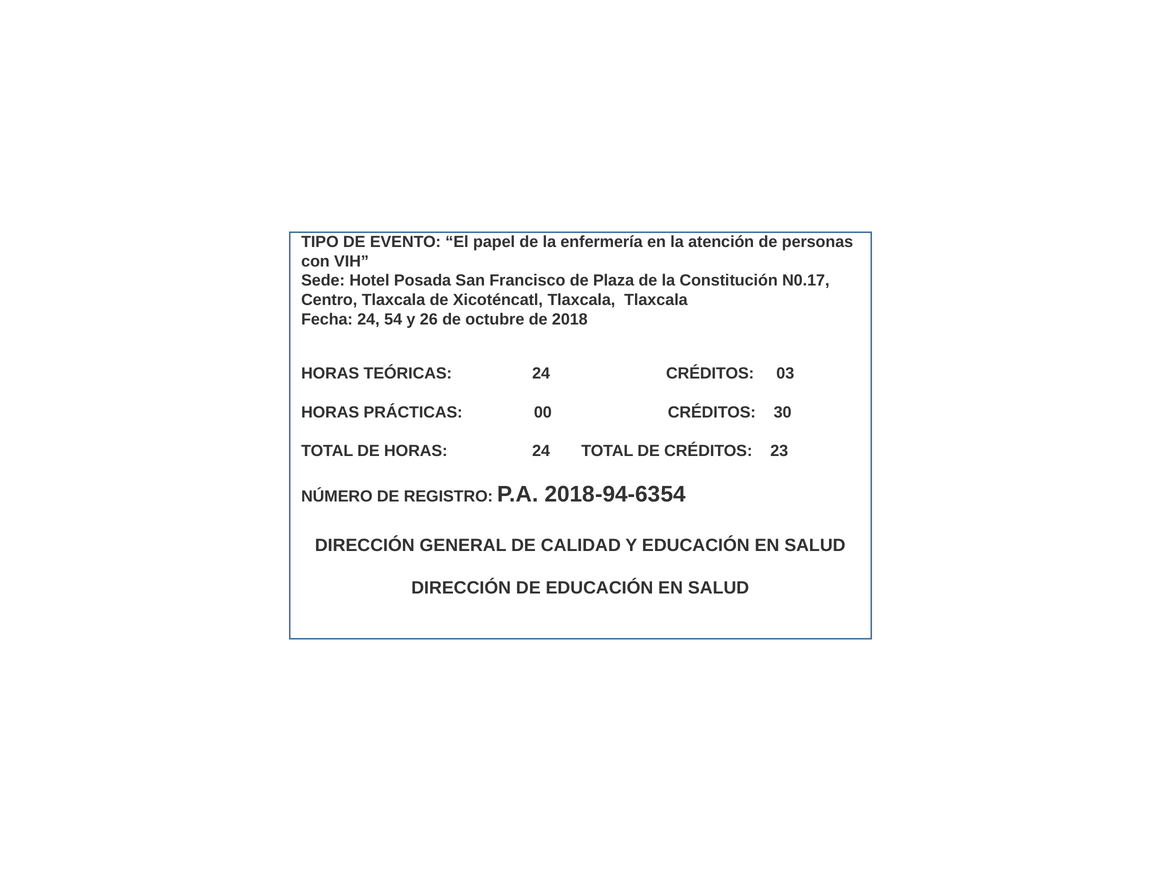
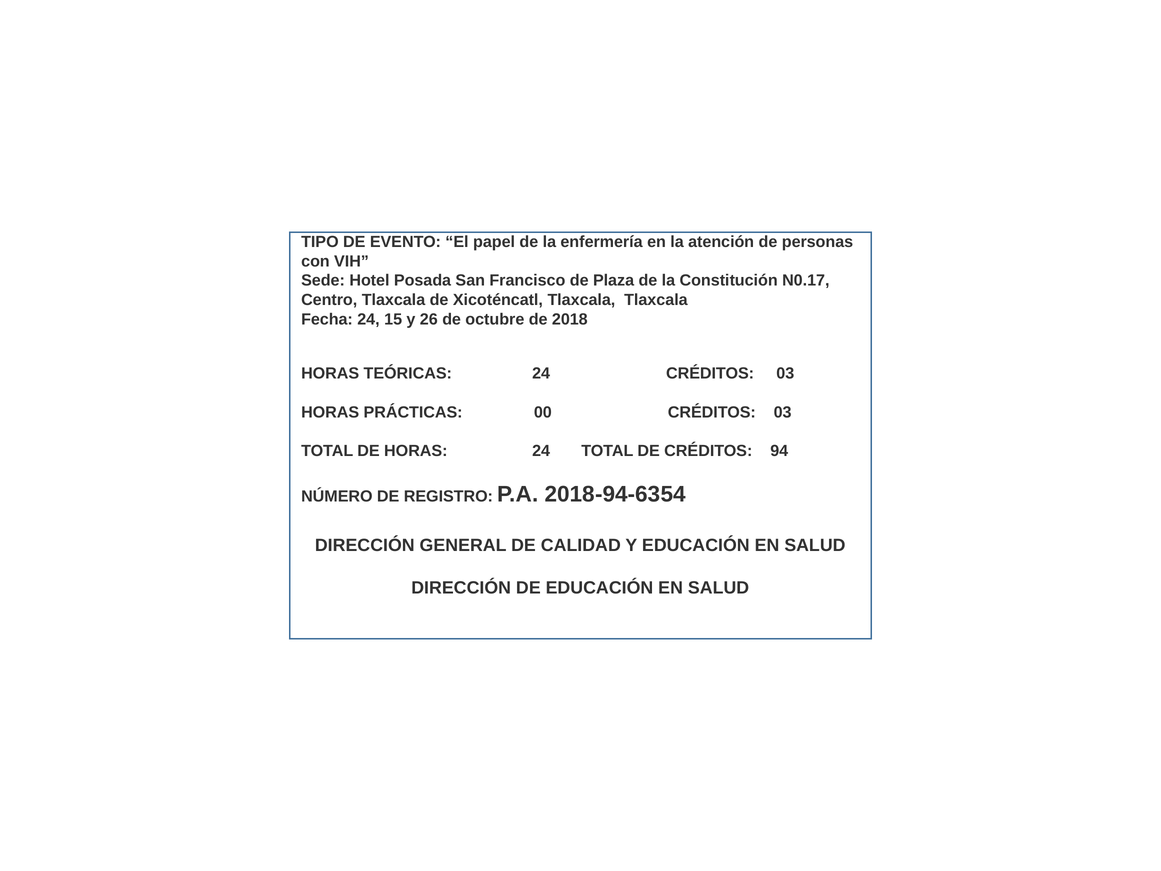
54: 54 -> 15
00 CRÉDITOS 30: 30 -> 03
23: 23 -> 94
